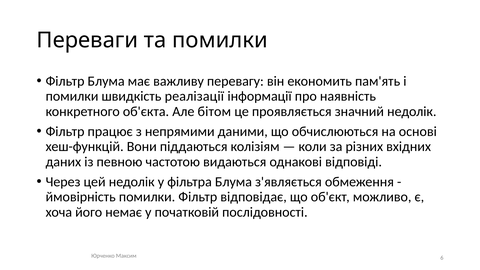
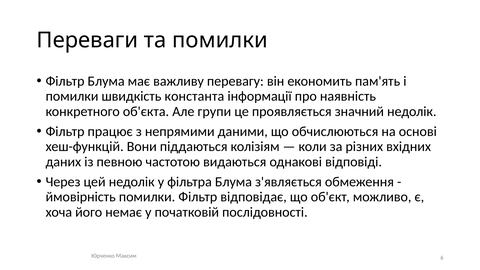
реалізації: реалізації -> константа
бітом: бітом -> групи
